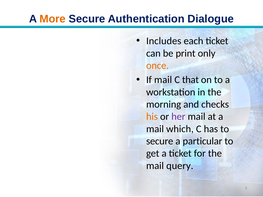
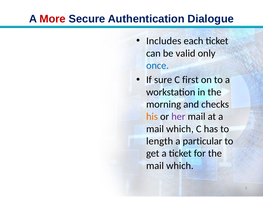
More colour: orange -> red
print: print -> valid
once colour: orange -> blue
If mail: mail -> sure
that: that -> first
secure at (160, 141): secure -> length
query at (180, 166): query -> which
